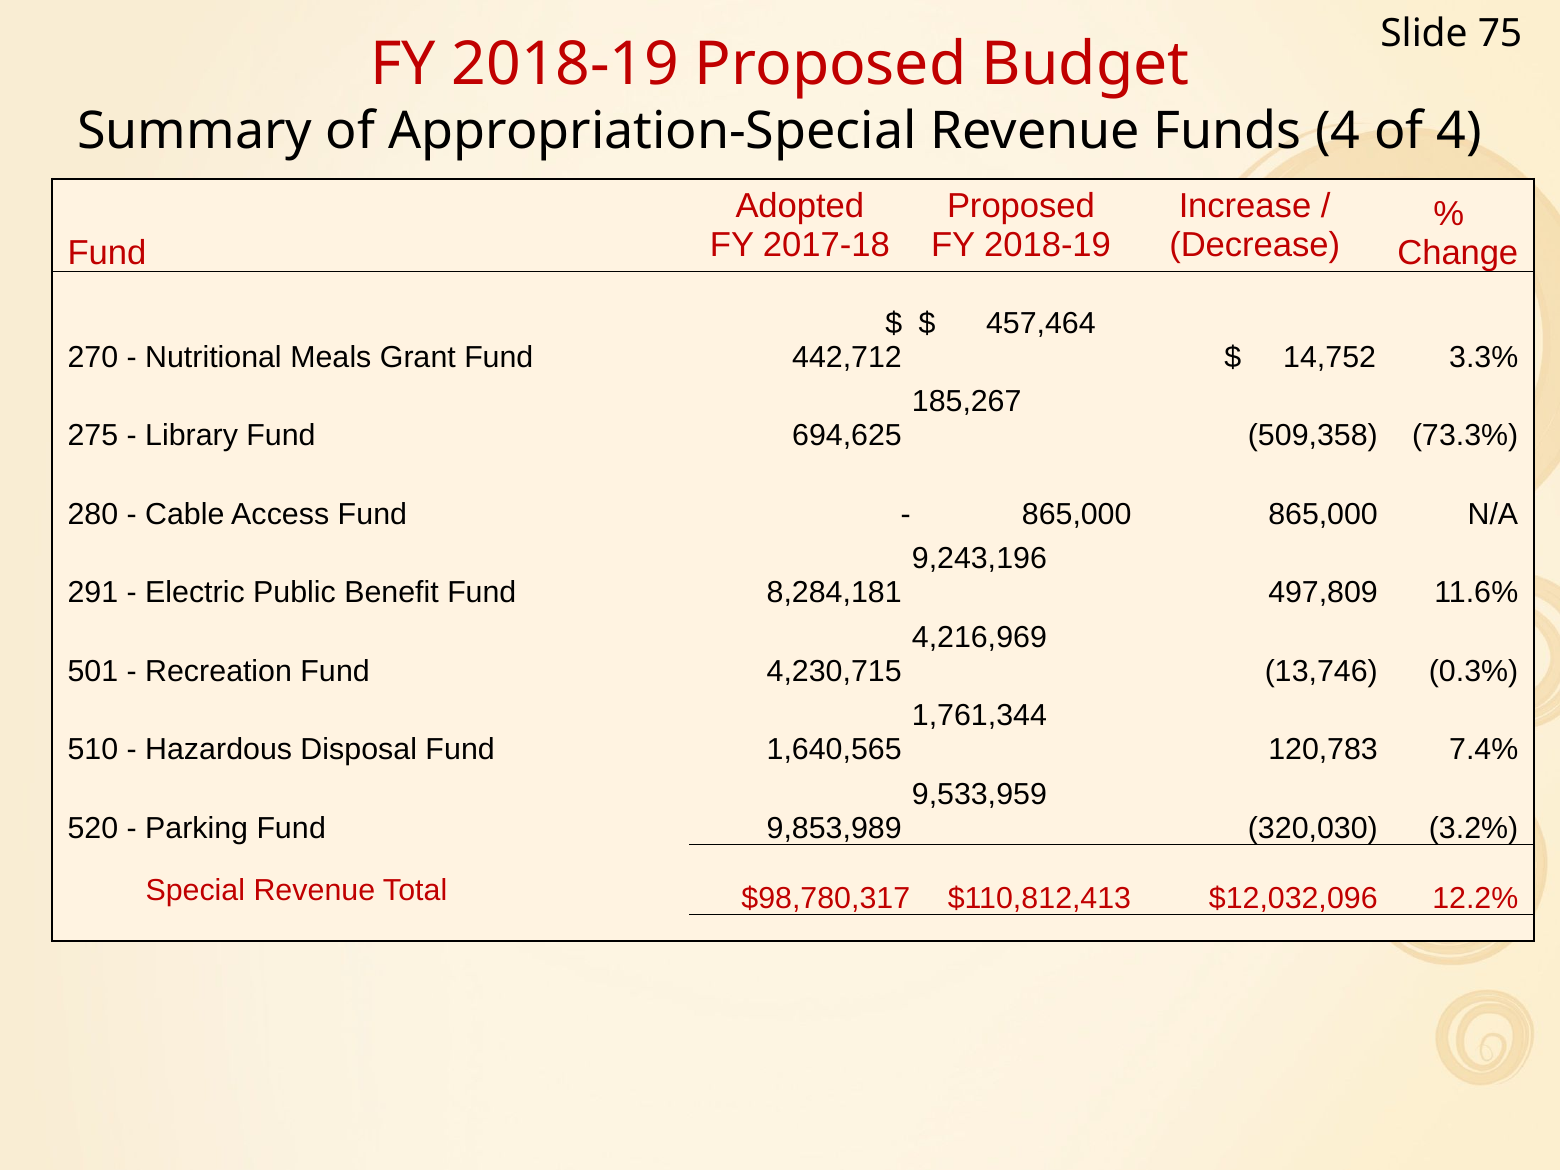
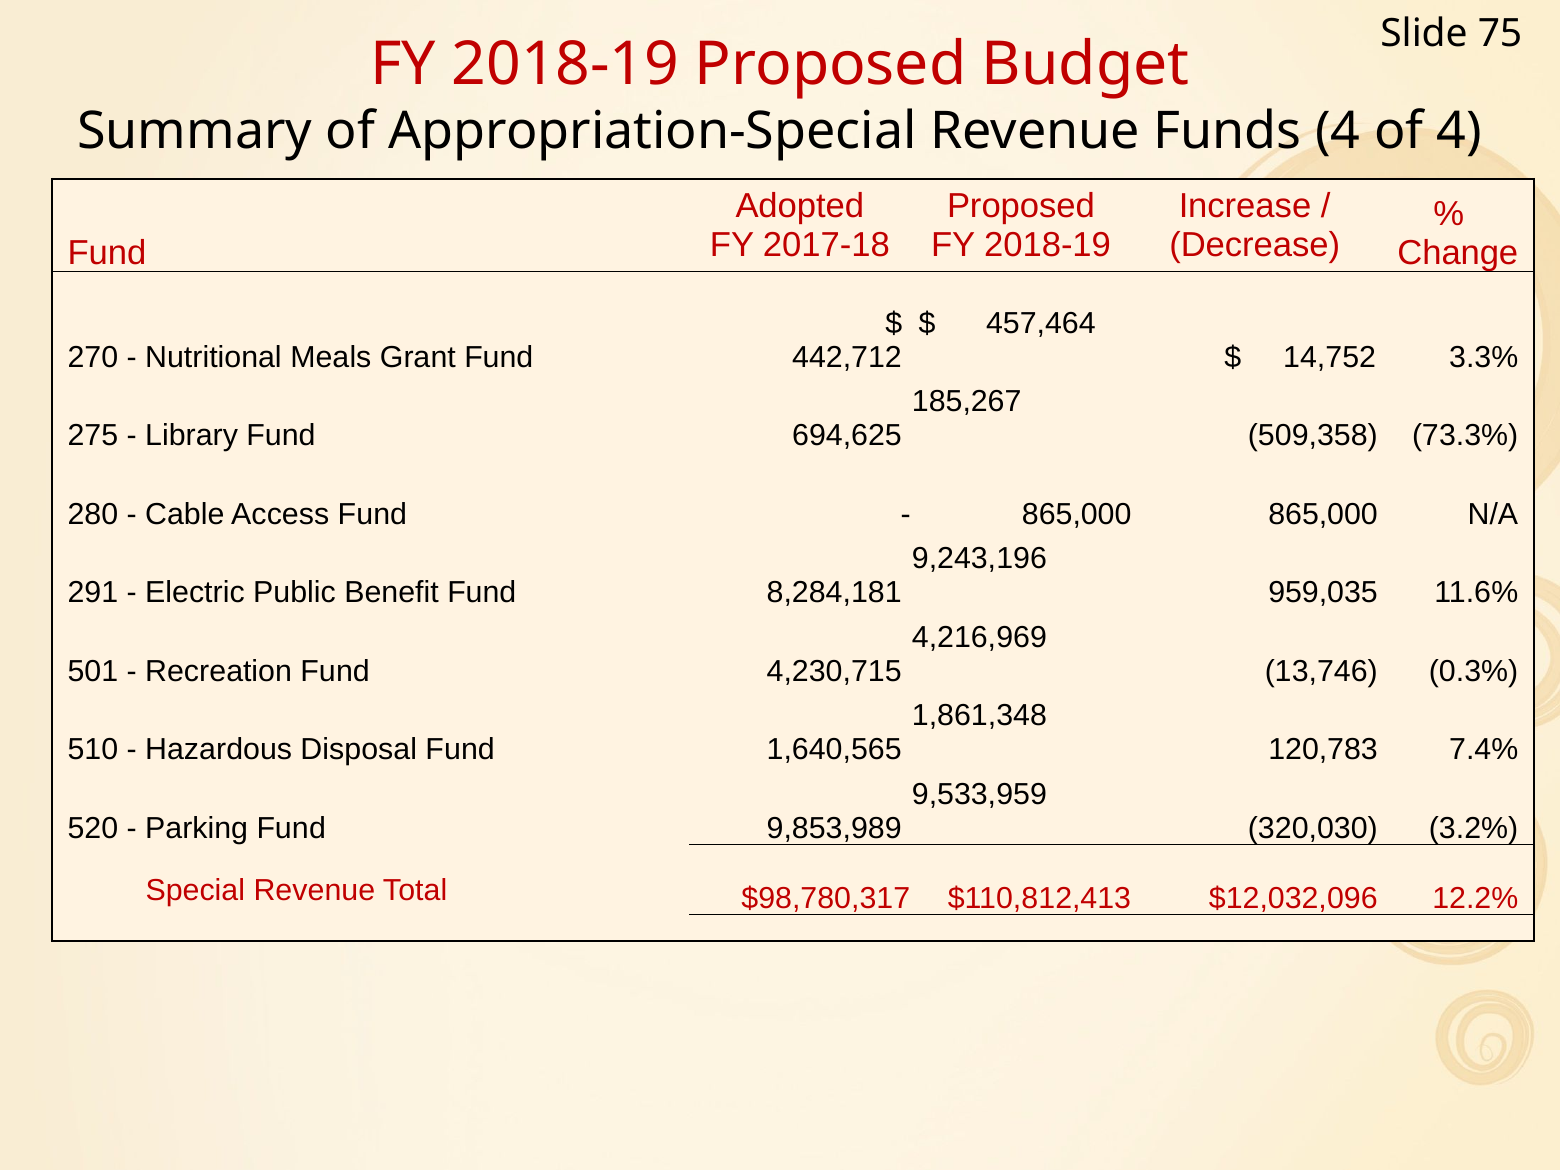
497,809: 497,809 -> 959,035
1,761,344: 1,761,344 -> 1,861,348
